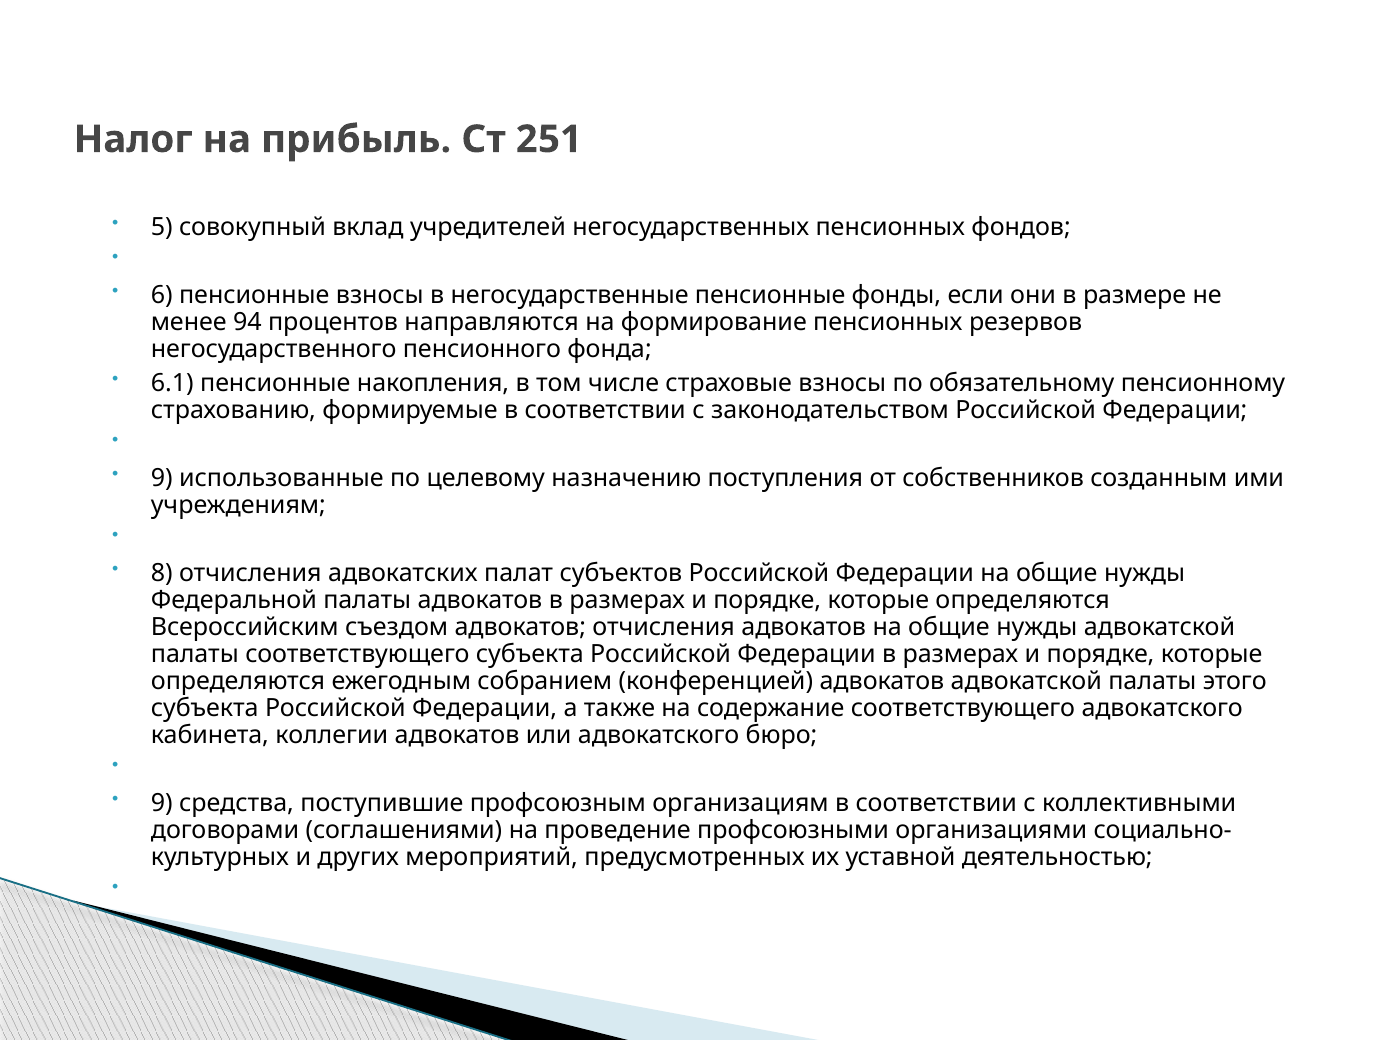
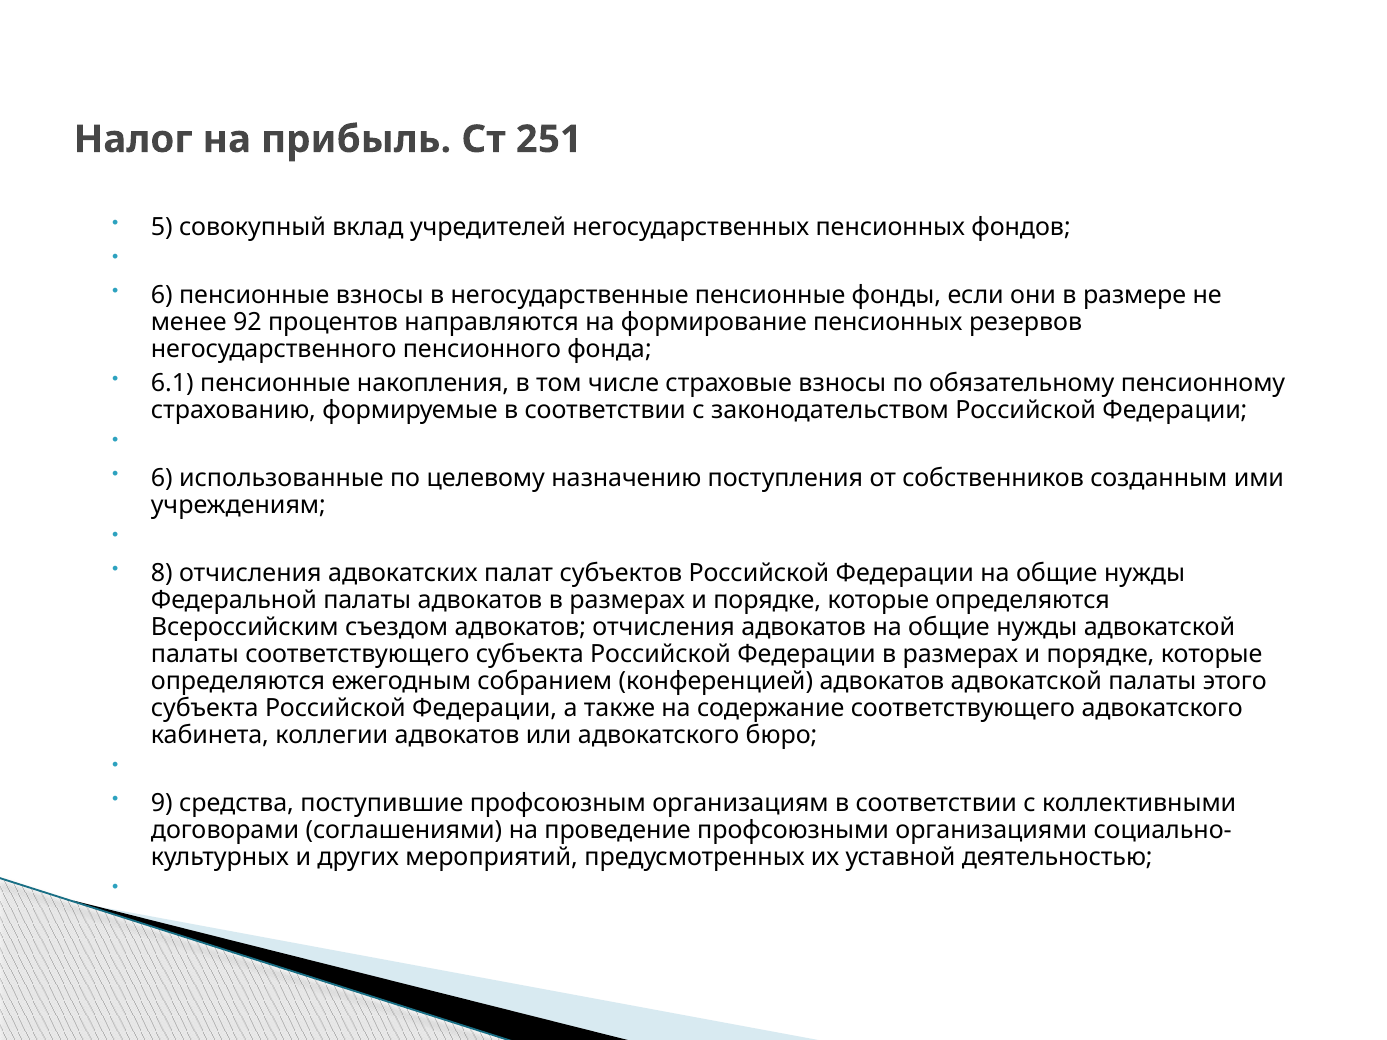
94: 94 -> 92
9 at (162, 478): 9 -> 6
